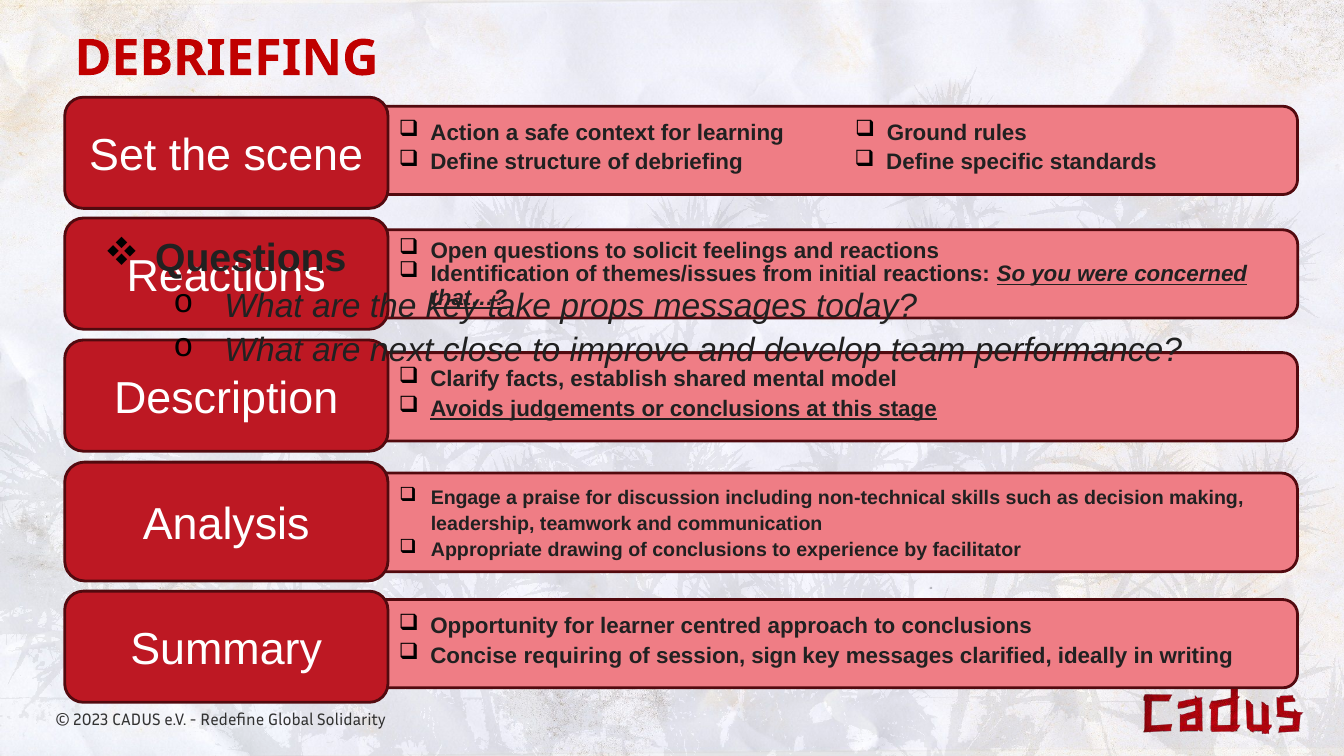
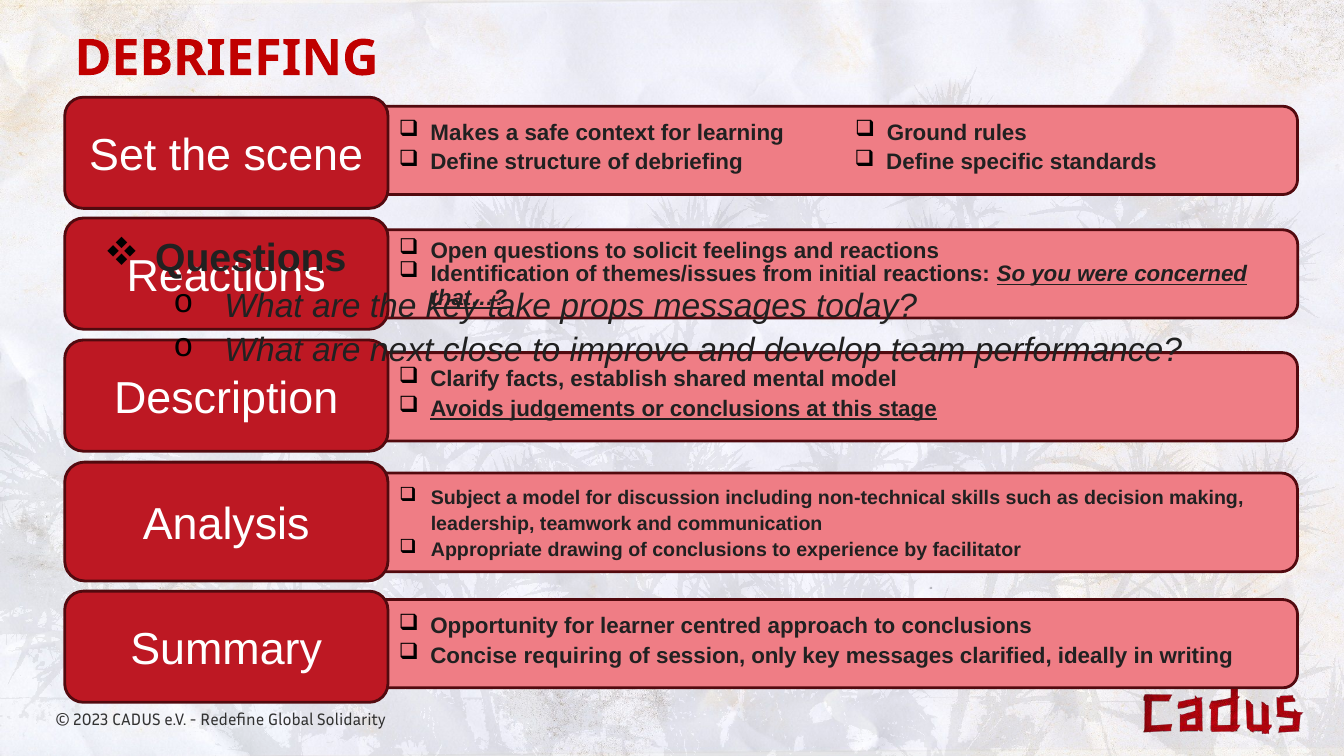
Action: Action -> Makes
Engage: Engage -> Subject
a praise: praise -> model
sign: sign -> only
